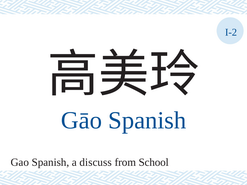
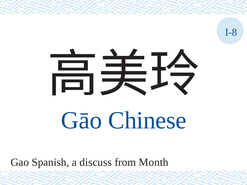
I-2: I-2 -> I-8
Gāo Spanish: Spanish -> Chinese
School: School -> Month
